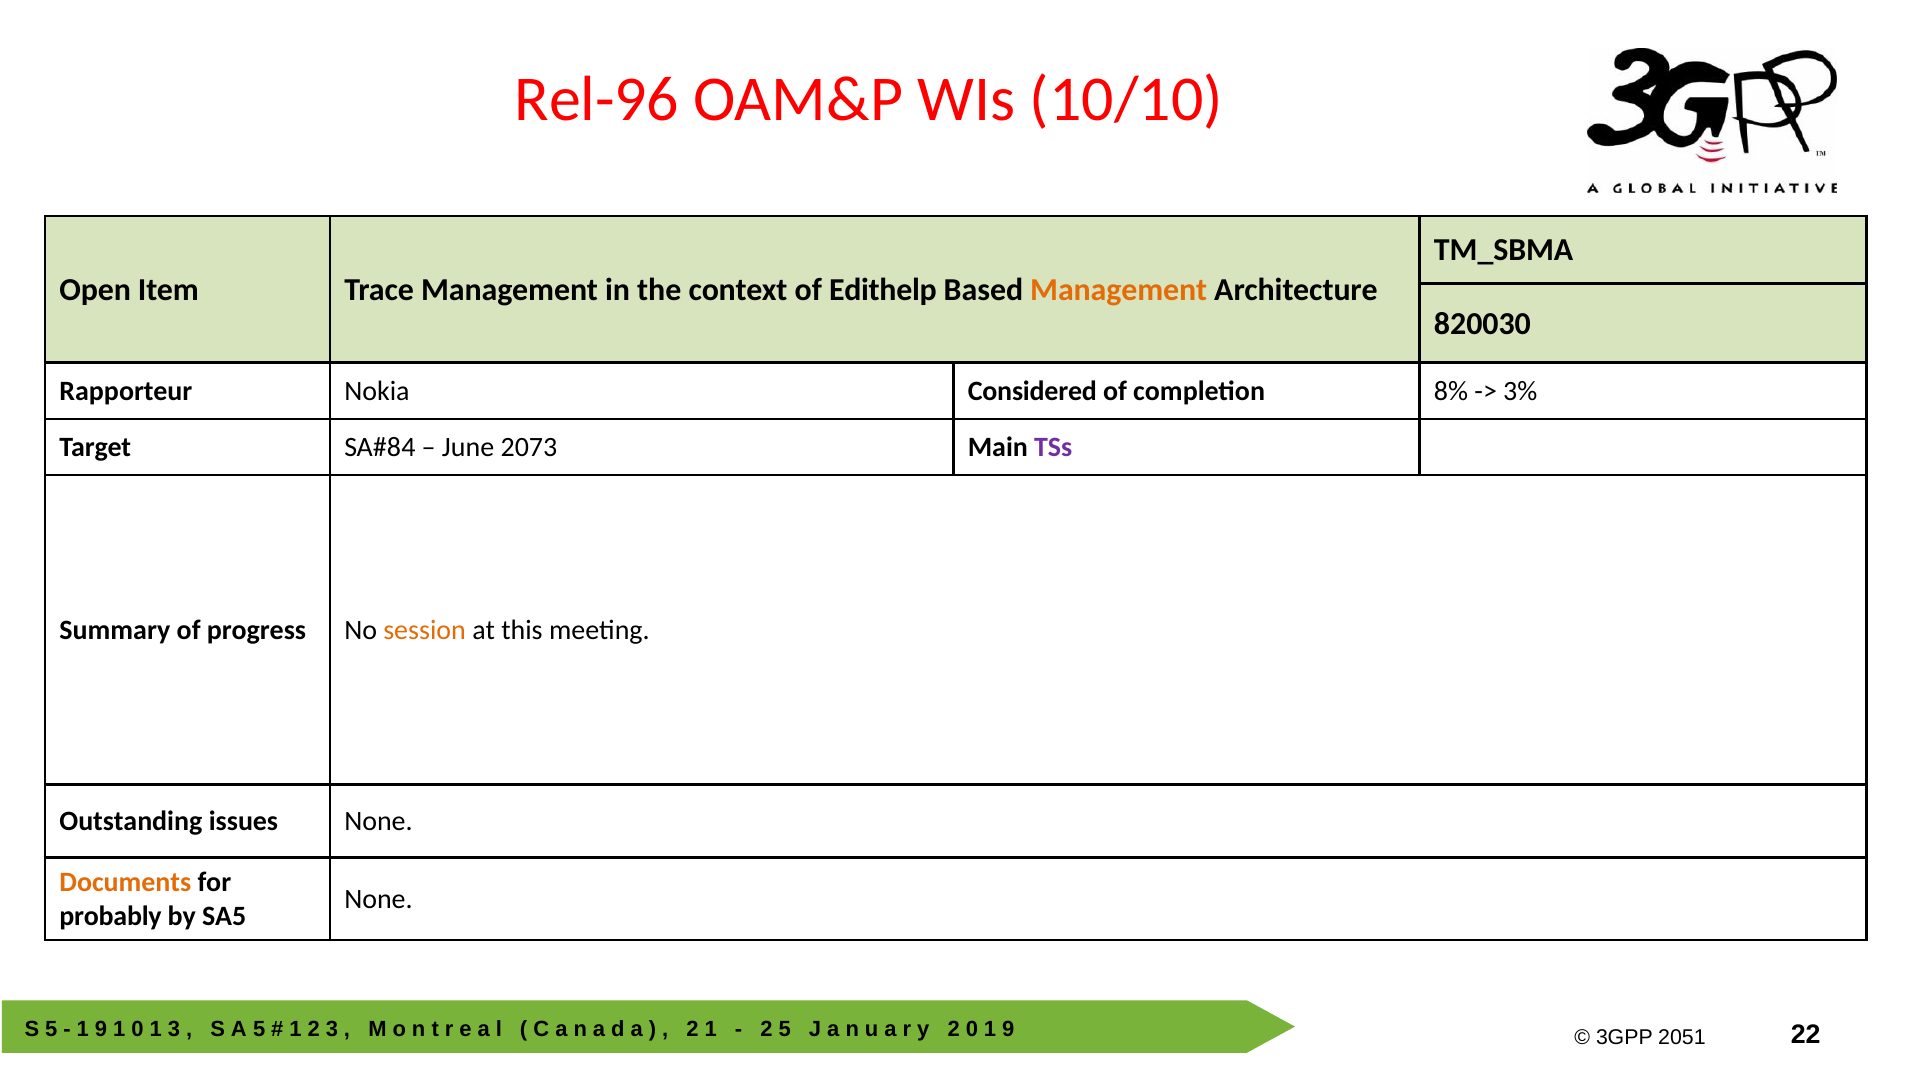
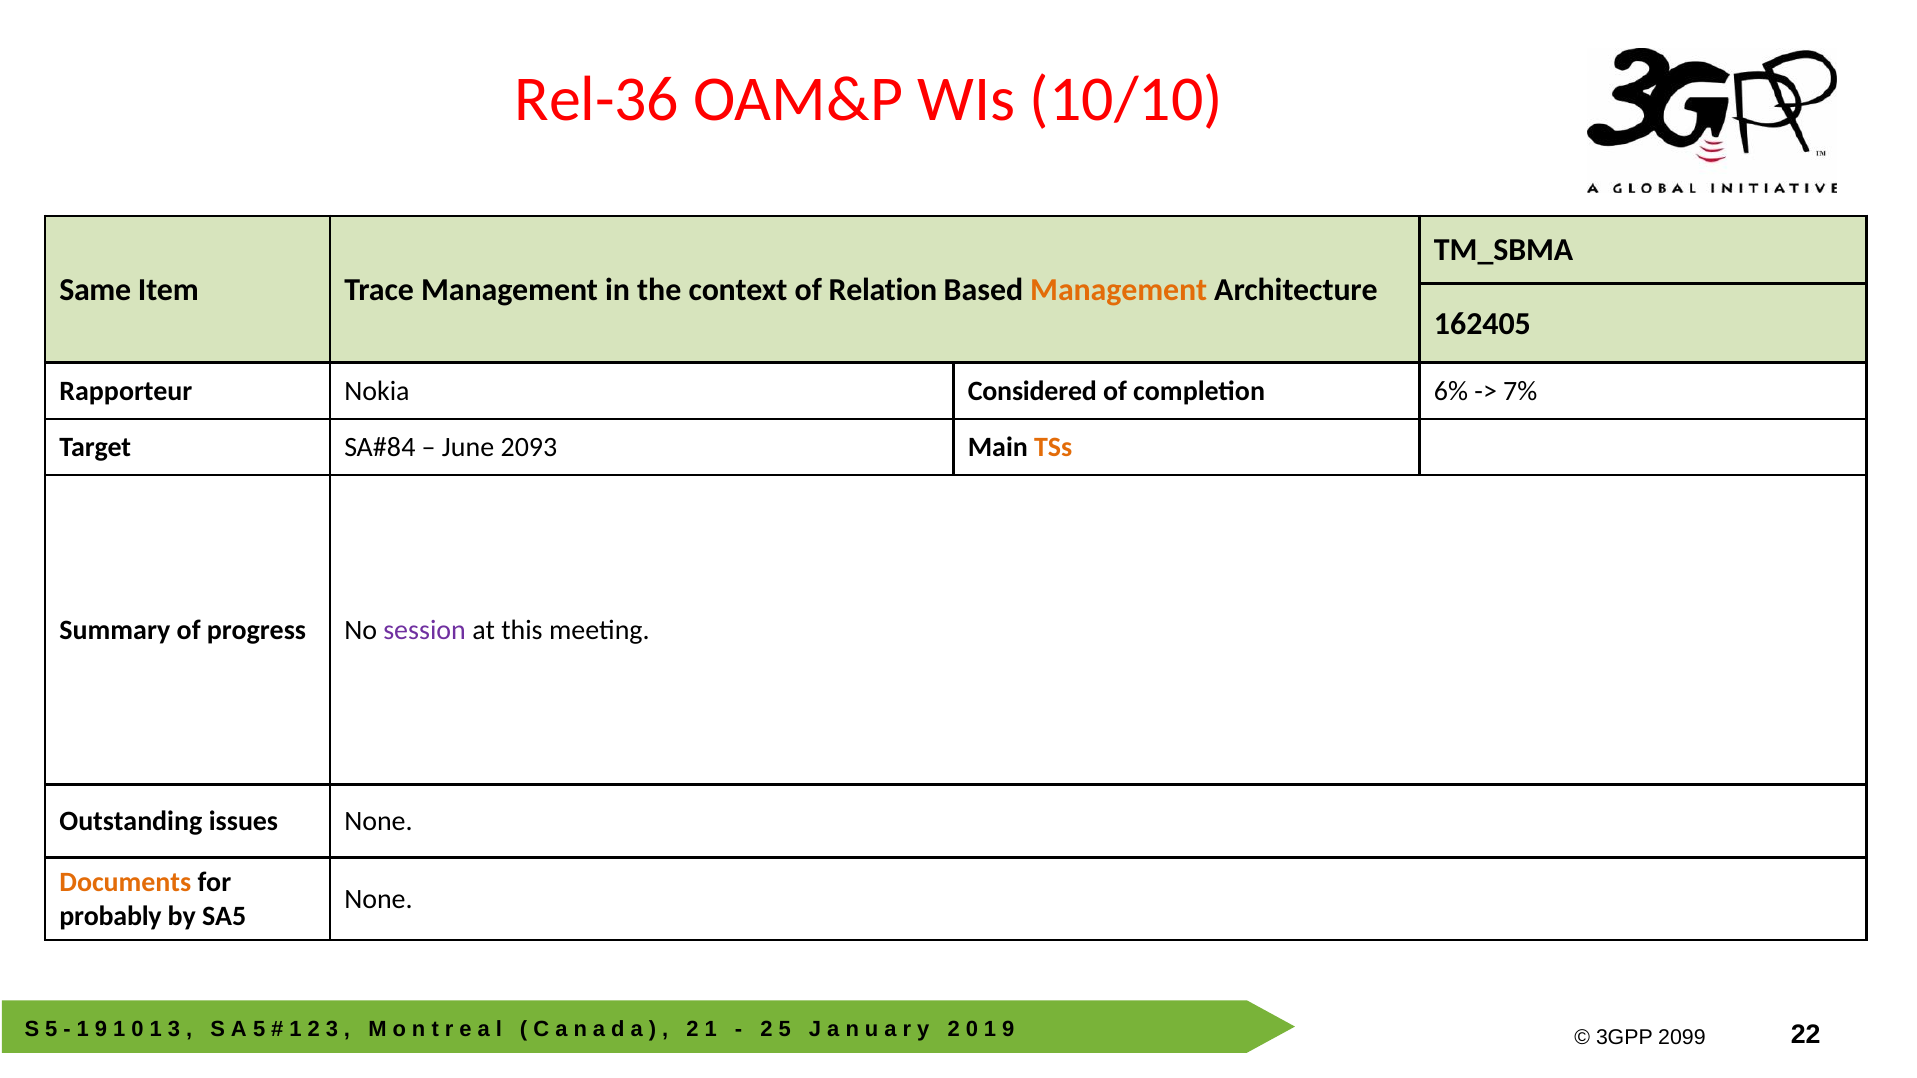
Rel-96: Rel-96 -> Rel-36
Open: Open -> Same
Edithelp: Edithelp -> Relation
820030: 820030 -> 162405
8%: 8% -> 6%
3%: 3% -> 7%
2073: 2073 -> 2093
TSs colour: purple -> orange
session colour: orange -> purple
2051: 2051 -> 2099
